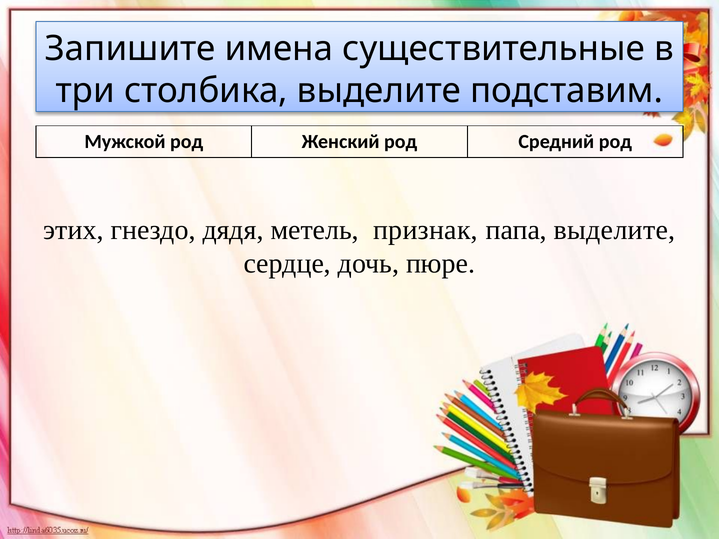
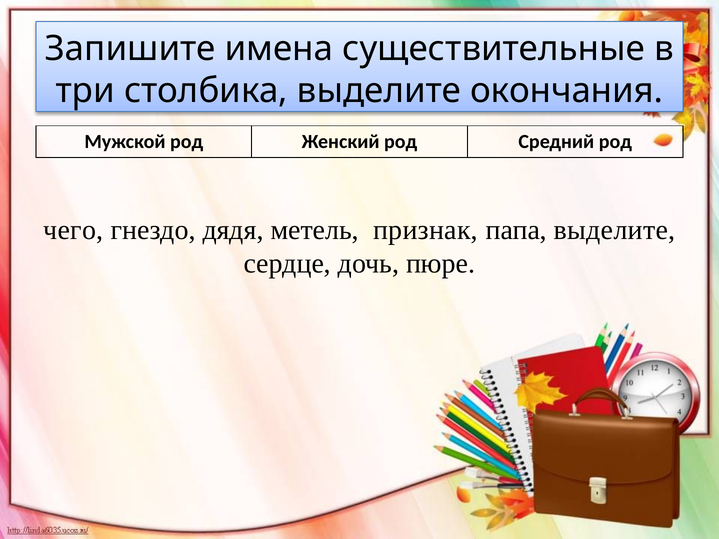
подставим: подставим -> окончания
этих: этих -> чего
